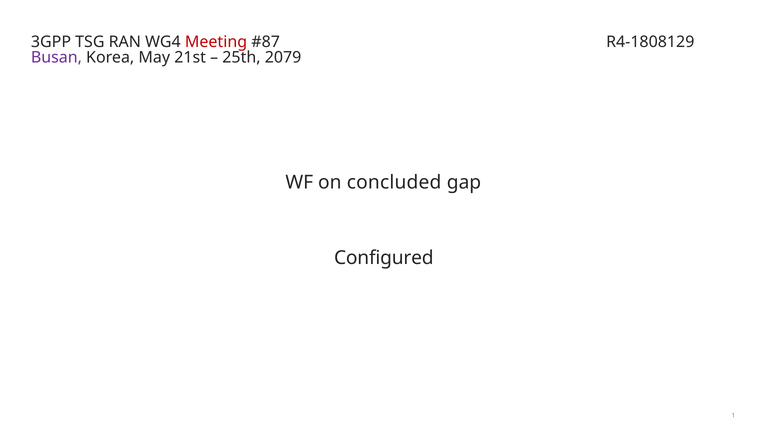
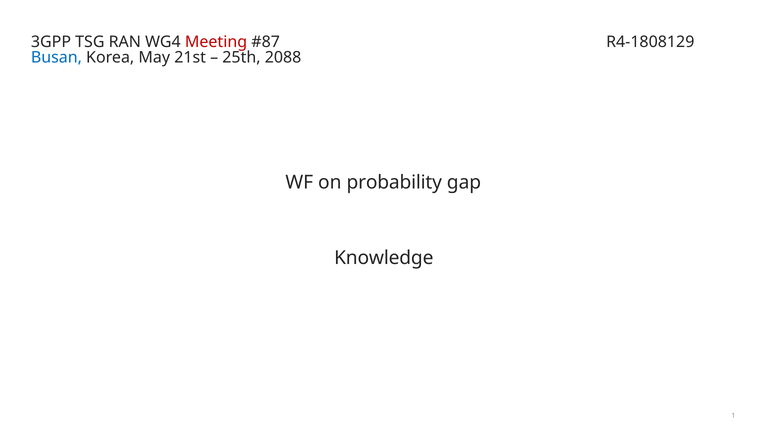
Busan colour: purple -> blue
2079: 2079 -> 2088
concluded: concluded -> probability
Configured: Configured -> Knowledge
